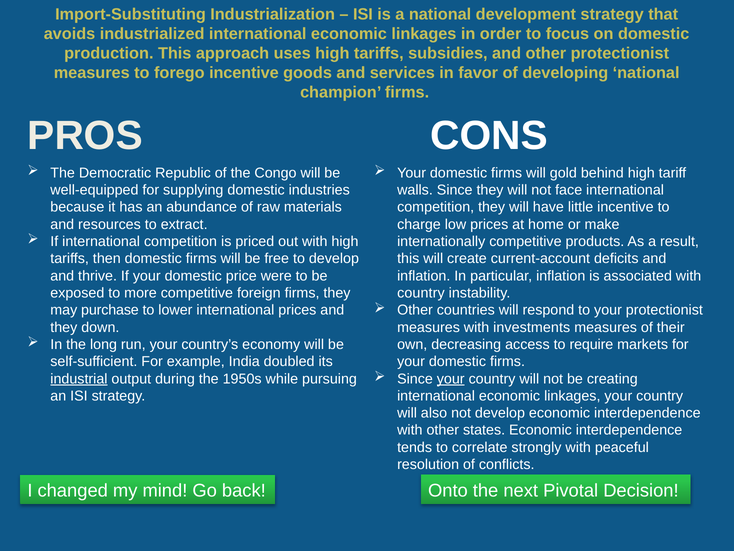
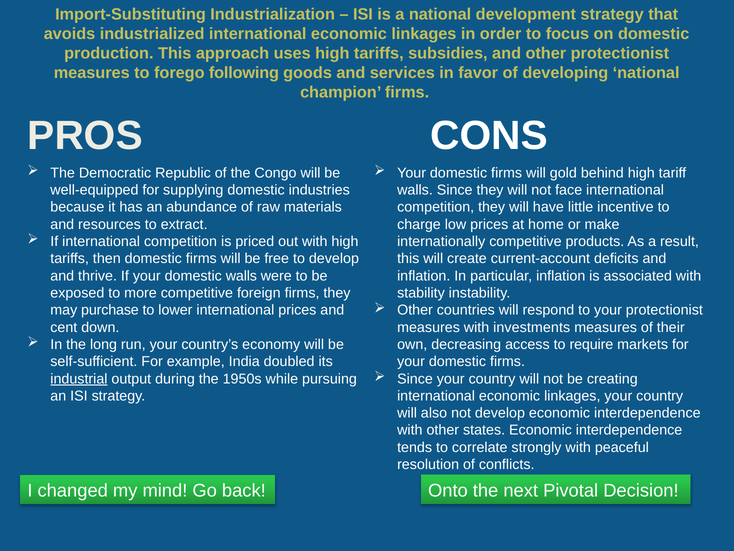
forego incentive: incentive -> following
domestic price: price -> walls
country at (421, 293): country -> stability
they at (64, 327): they -> cent
your at (451, 378) underline: present -> none
